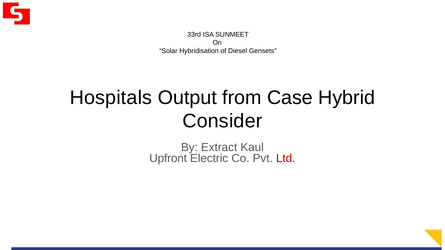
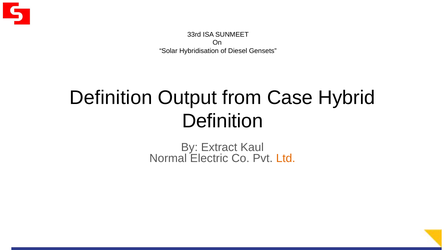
Hospitals at (111, 98): Hospitals -> Definition
Consider at (222, 121): Consider -> Definition
Upfront: Upfront -> Normal
Ltd colour: red -> orange
